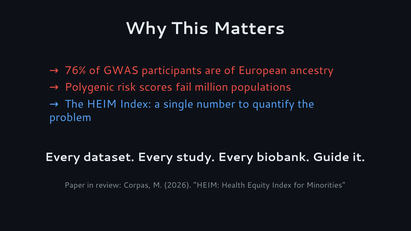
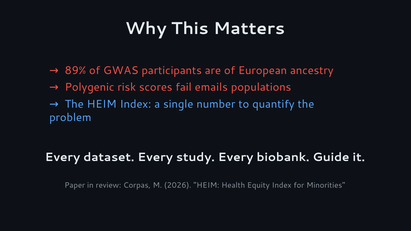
76%: 76% -> 89%
million: million -> emails
